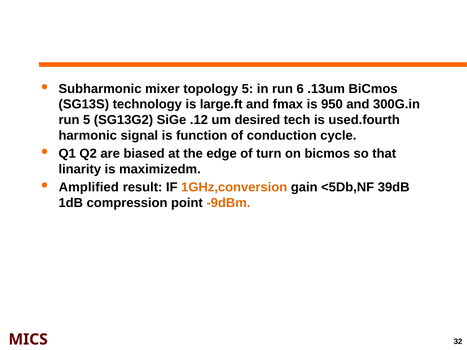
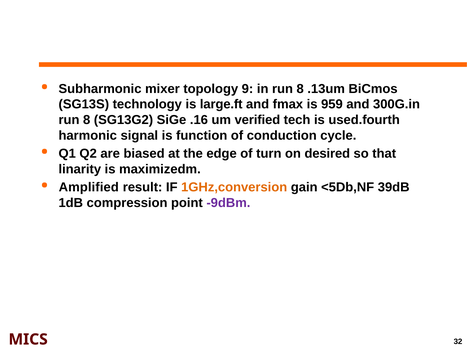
topology 5: 5 -> 9
in run 6: 6 -> 8
950: 950 -> 959
5 at (87, 120): 5 -> 8
.12: .12 -> .16
desired: desired -> verified
on bicmos: bicmos -> desired
-9dBm colour: orange -> purple
